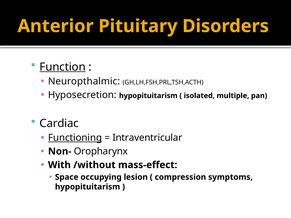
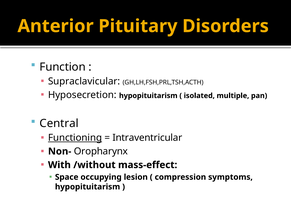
Function underline: present -> none
Neuropthalmic: Neuropthalmic -> Supraclavicular
Cardiac: Cardiac -> Central
